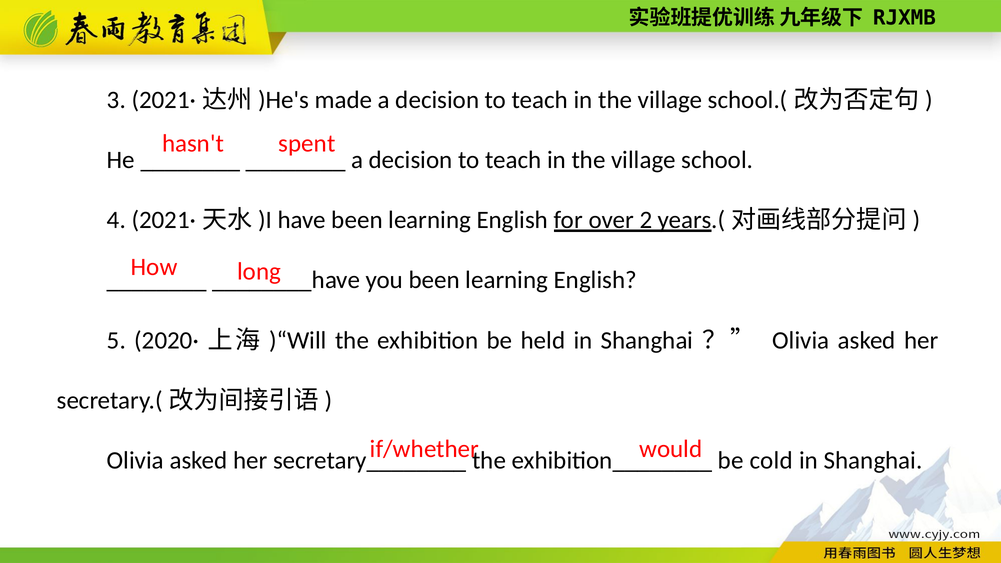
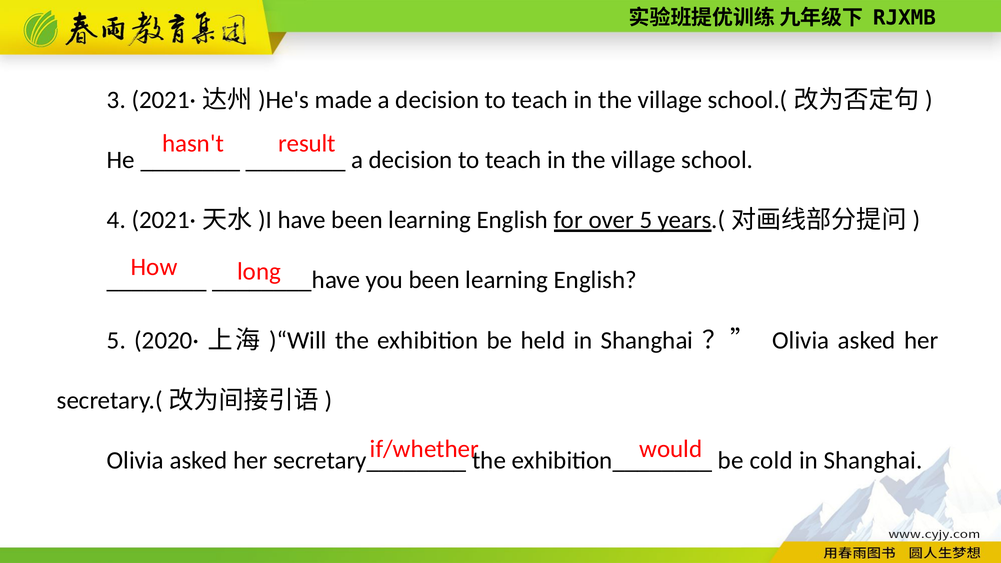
spent: spent -> result
over 2: 2 -> 5
